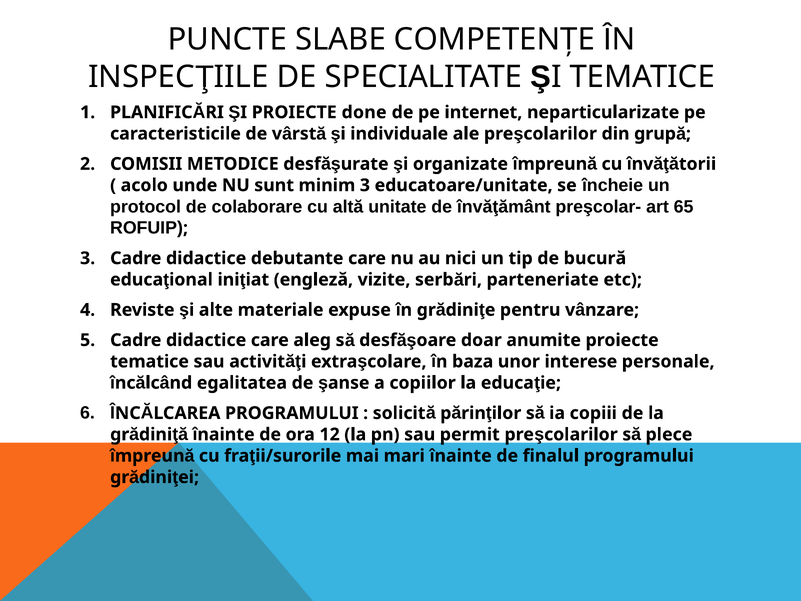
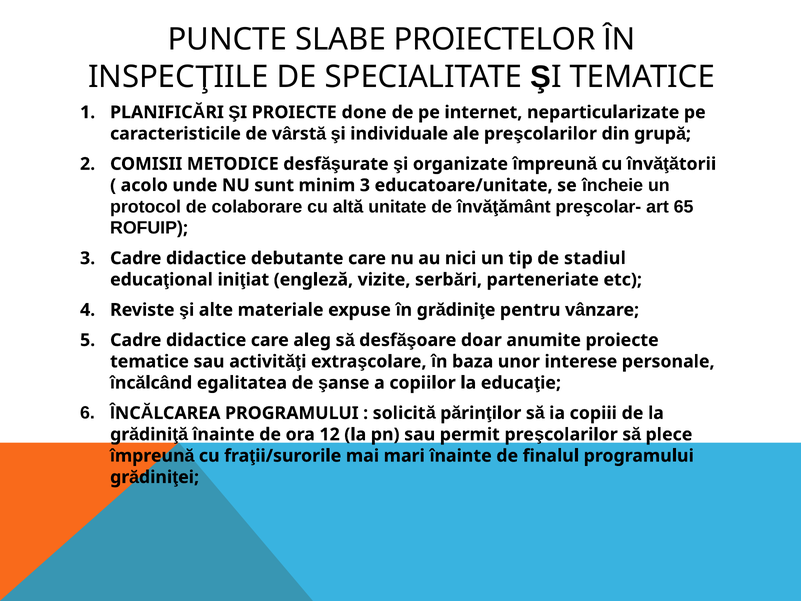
COMPETENŢE: COMPETENŢE -> PROIECTELOR
bucură: bucură -> stadiul
